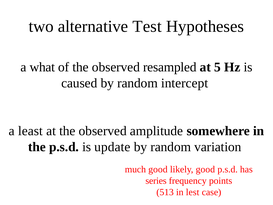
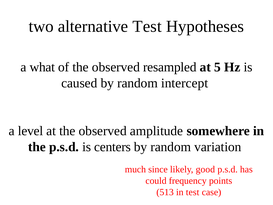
least: least -> level
update: update -> centers
much good: good -> since
series: series -> could
in lest: lest -> test
